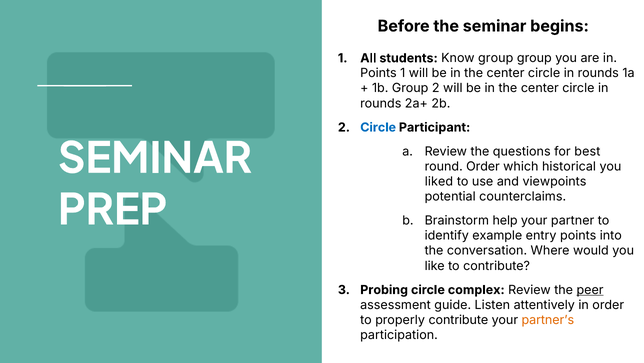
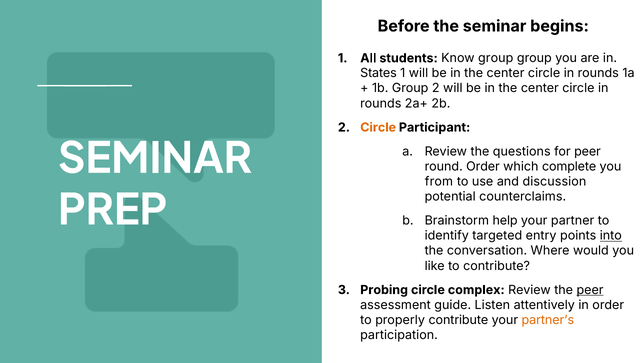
Points at (378, 73): Points -> States
Circle at (378, 127) colour: blue -> orange
for best: best -> peer
historical: historical -> complete
liked: liked -> from
viewpoints: viewpoints -> discussion
example: example -> targeted
into underline: none -> present
